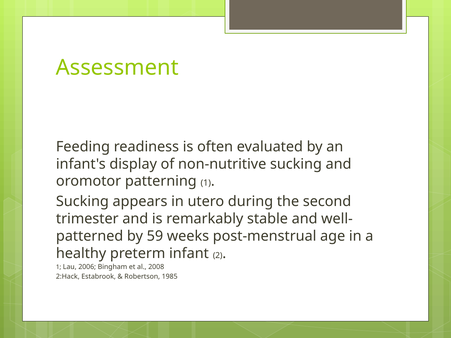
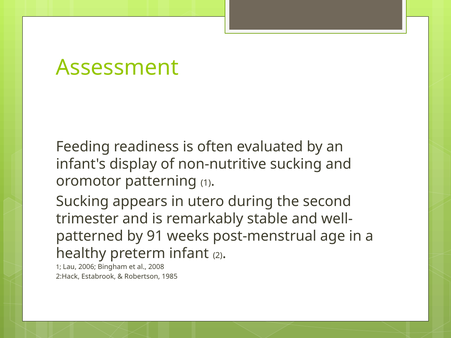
59: 59 -> 91
